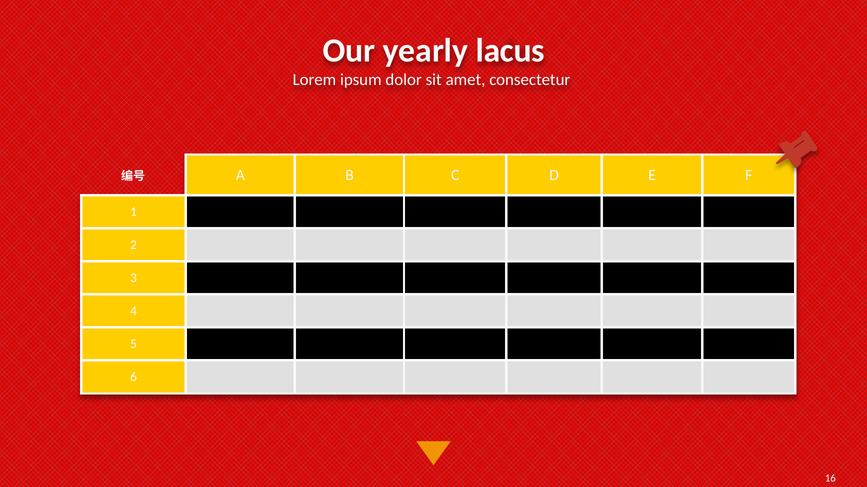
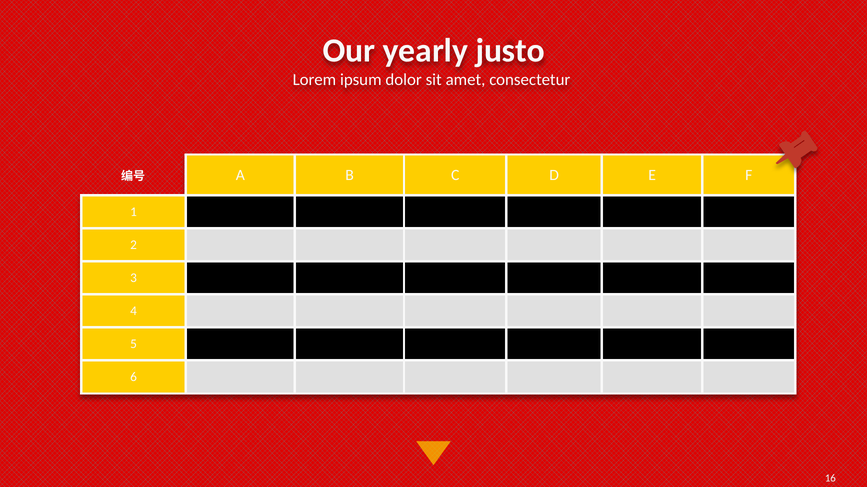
lacus: lacus -> justo
